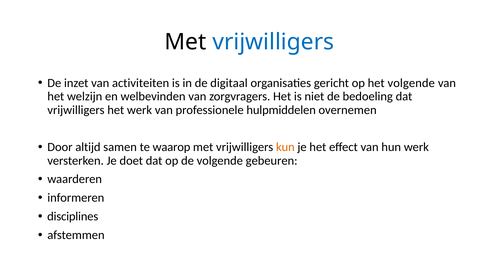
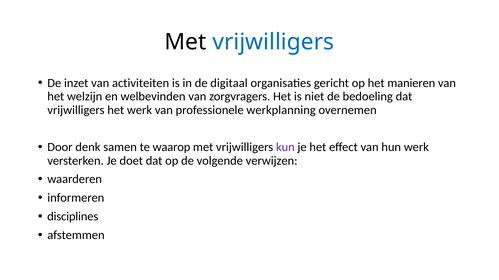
het volgende: volgende -> manieren
hulpmiddelen: hulpmiddelen -> werkplanning
altijd: altijd -> denk
kun colour: orange -> purple
gebeuren: gebeuren -> verwijzen
